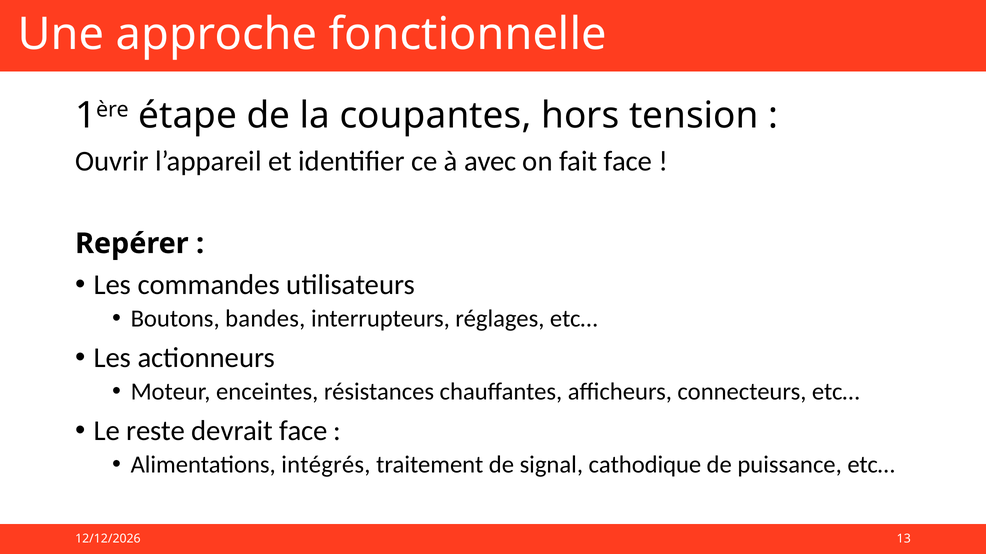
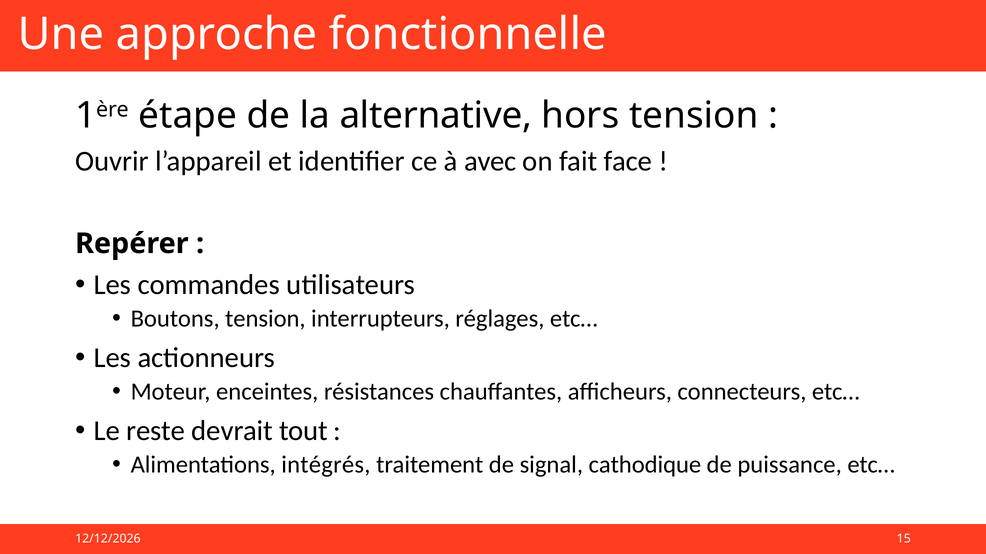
coupantes: coupantes -> alternative
Boutons bandes: bandes -> tension
devrait face: face -> tout
13: 13 -> 15
